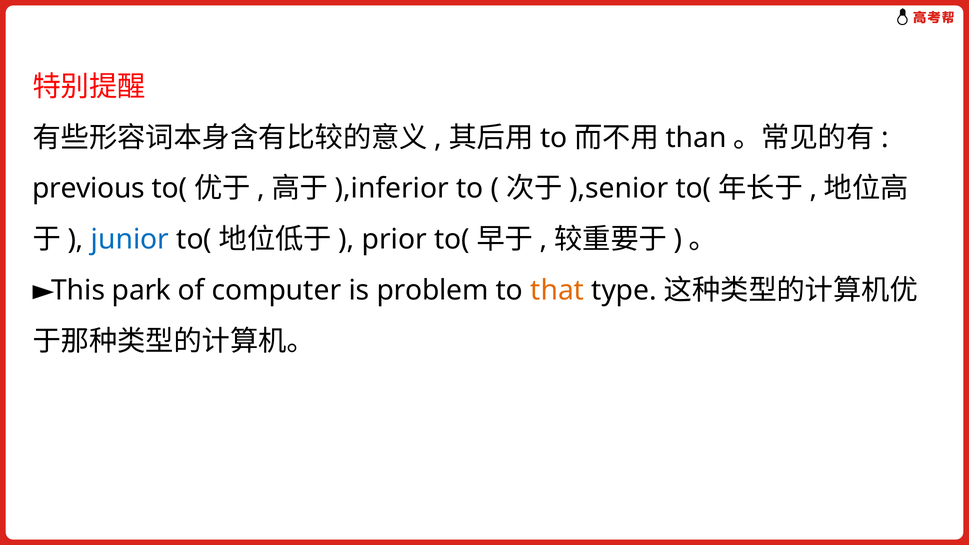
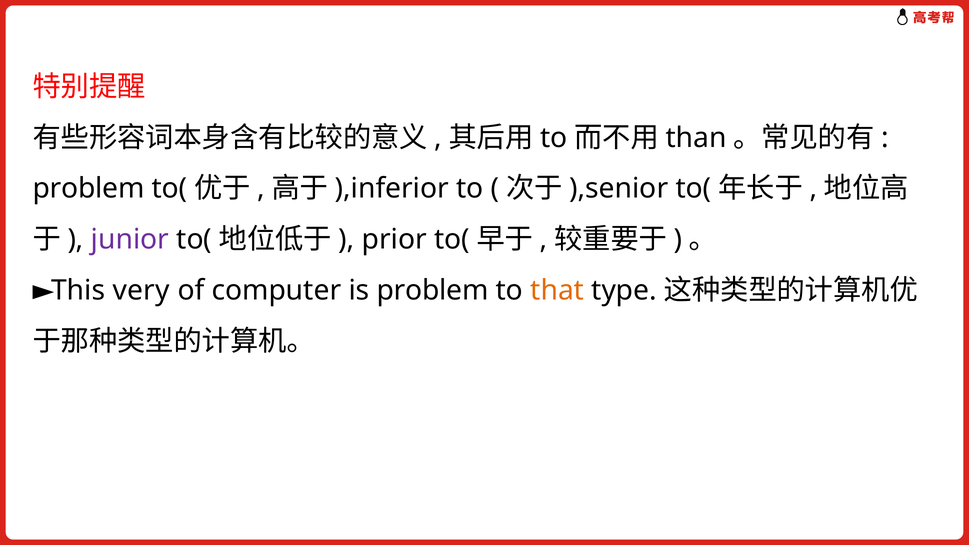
previous at (89, 189): previous -> problem
junior colour: blue -> purple
park: park -> very
